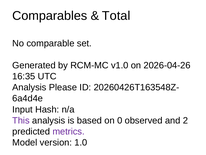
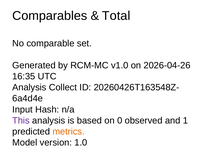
Please: Please -> Collect
2: 2 -> 1
metrics colour: purple -> orange
